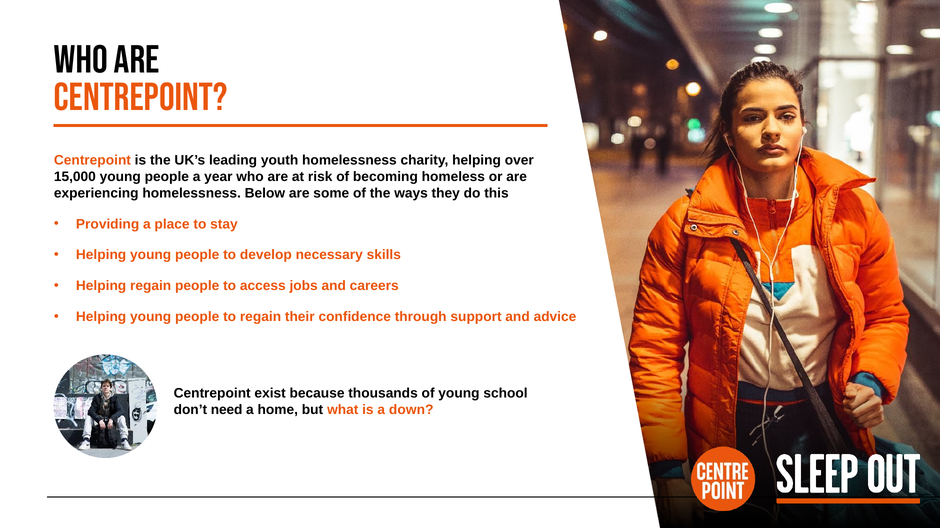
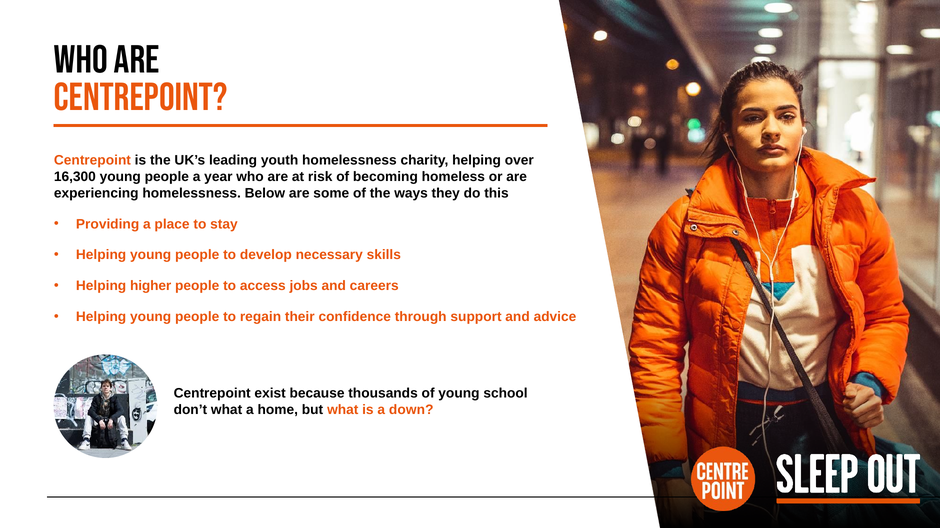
15,000: 15,000 -> 16,300
Helping regain: regain -> higher
don’t need: need -> what
